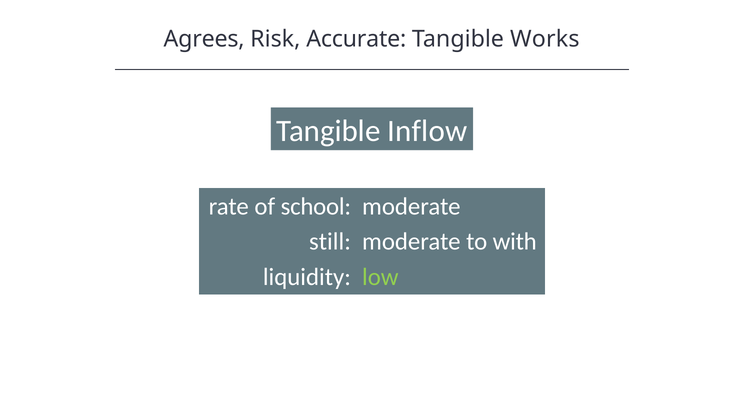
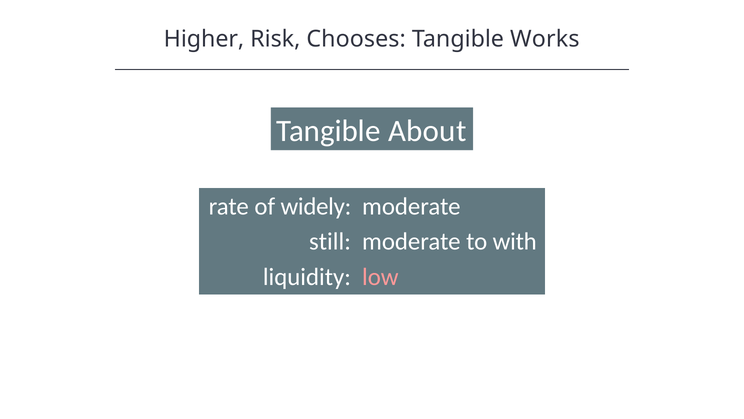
Agrees: Agrees -> Higher
Accurate: Accurate -> Chooses
Inflow: Inflow -> About
school: school -> widely
low colour: light green -> pink
